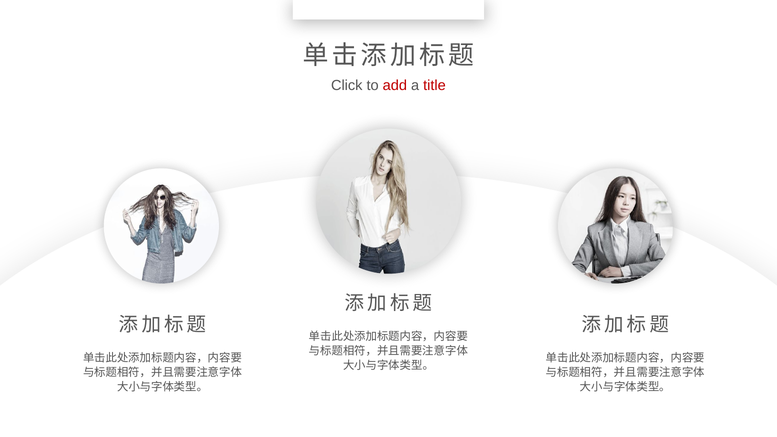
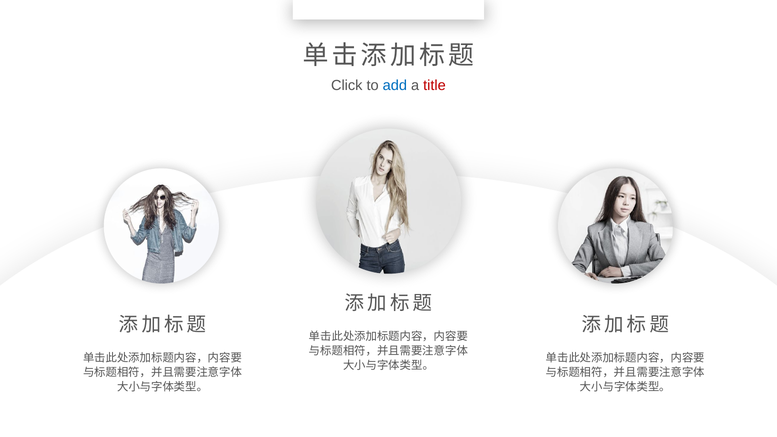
add colour: red -> blue
